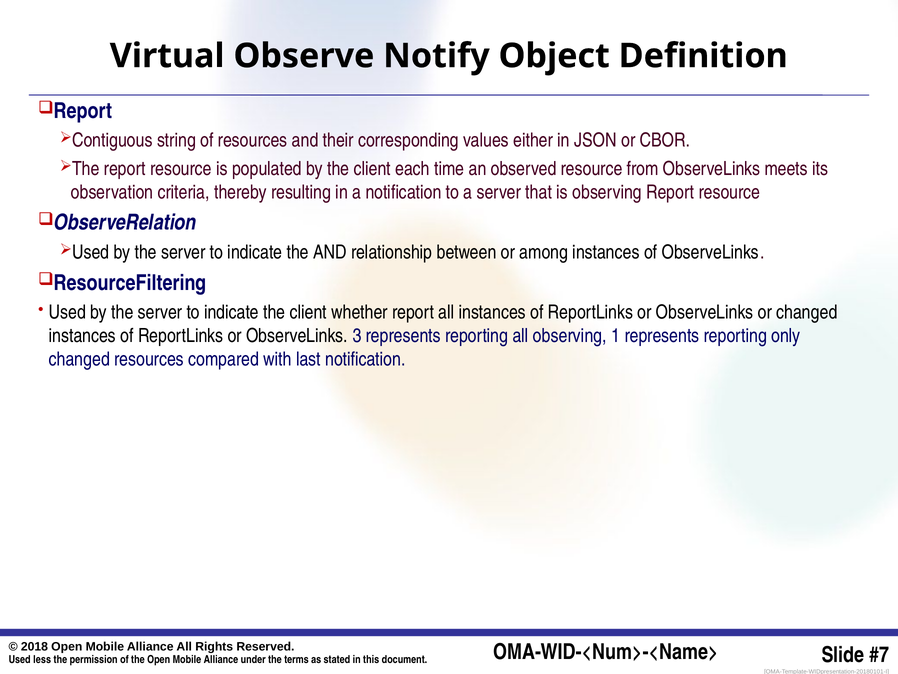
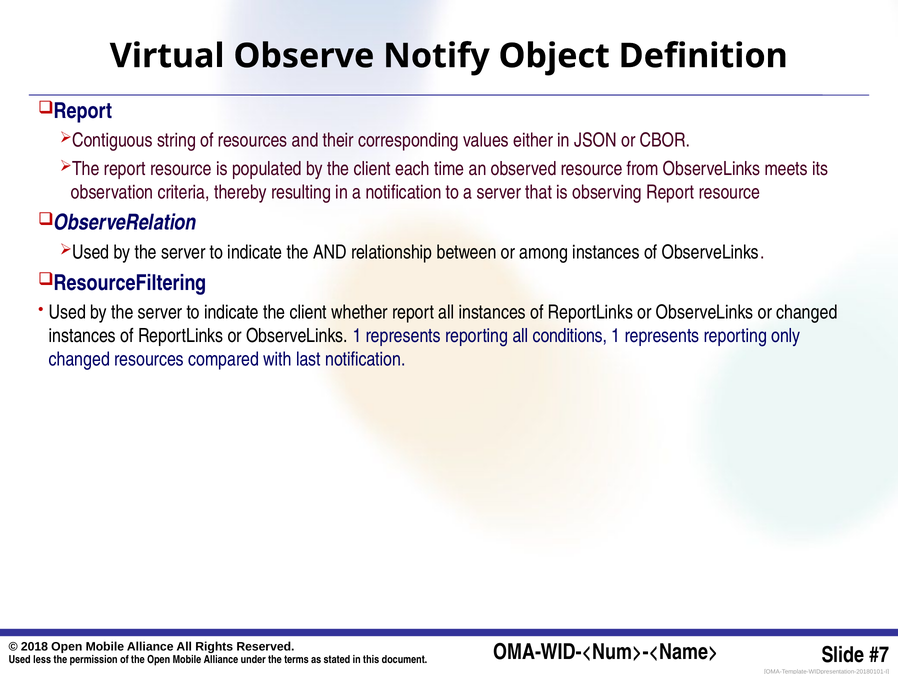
ObserveLinks 3: 3 -> 1
all observing: observing -> conditions
